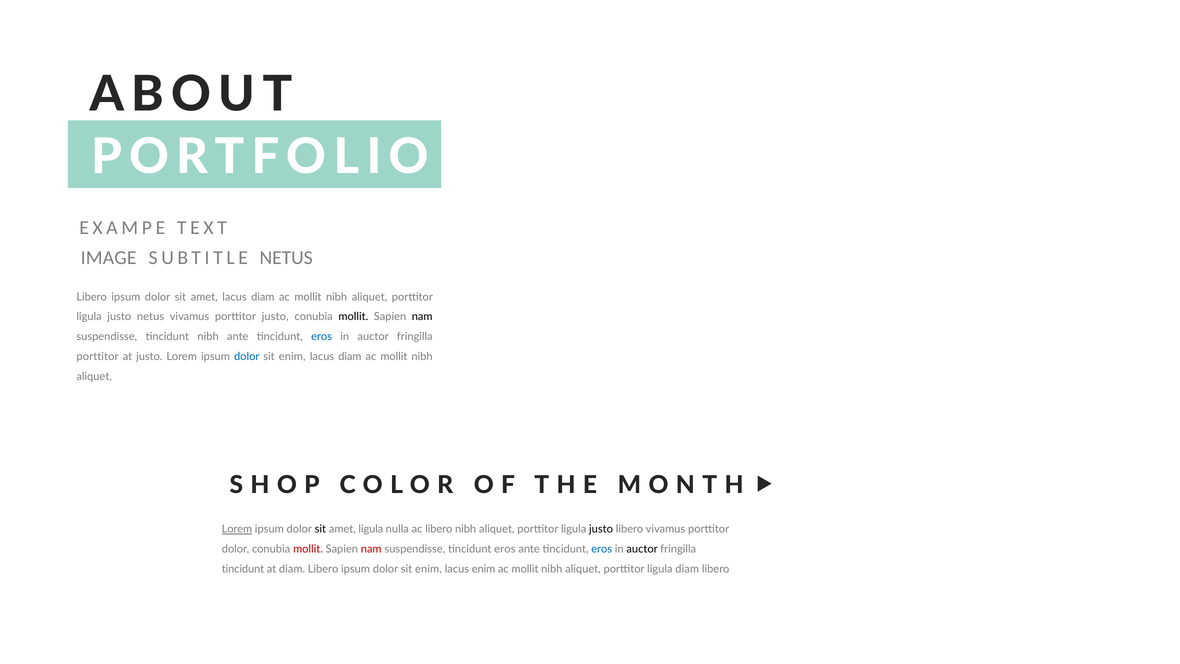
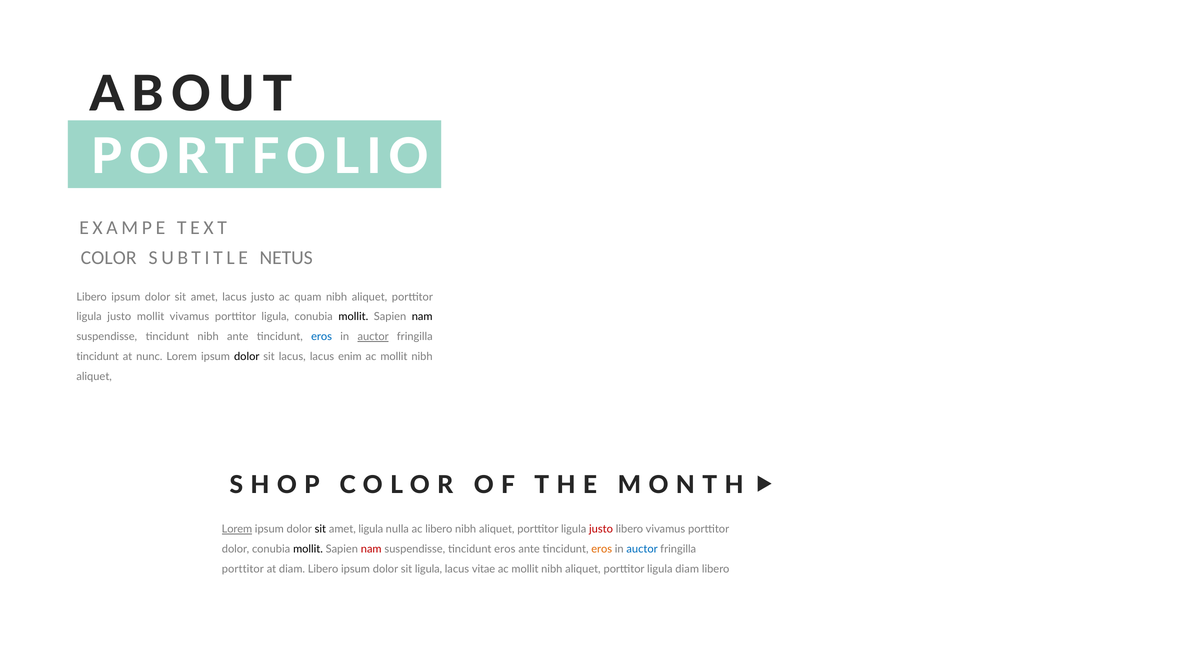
IMAGE: IMAGE -> COLOR
amet lacus diam: diam -> justo
mollit at (308, 297): mollit -> quam
justo netus: netus -> mollit
vivamus porttitor justo: justo -> ligula
auctor at (373, 337) underline: none -> present
porttitor at (98, 357): porttitor -> tincidunt
at justo: justo -> nunc
dolor at (247, 357) colour: blue -> black
enim at (292, 357): enim -> lacus
diam at (350, 357): diam -> enim
justo at (601, 529) colour: black -> red
mollit at (308, 549) colour: red -> black
eros at (602, 549) colour: blue -> orange
auctor at (642, 549) colour: black -> blue
tincidunt at (243, 569): tincidunt -> porttitor
enim at (428, 569): enim -> ligula
lacus enim: enim -> vitae
